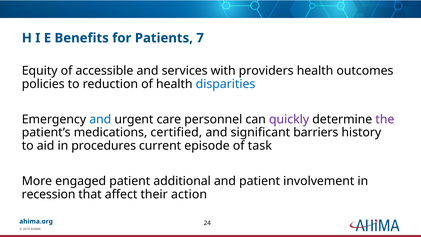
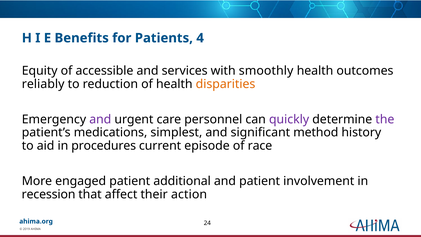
7: 7 -> 4
providers: providers -> smoothly
policies: policies -> reliably
disparities colour: blue -> orange
and at (100, 119) colour: blue -> purple
certified: certified -> simplest
barriers: barriers -> method
task: task -> race
